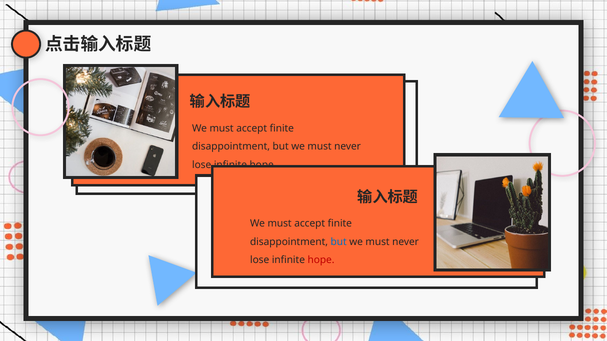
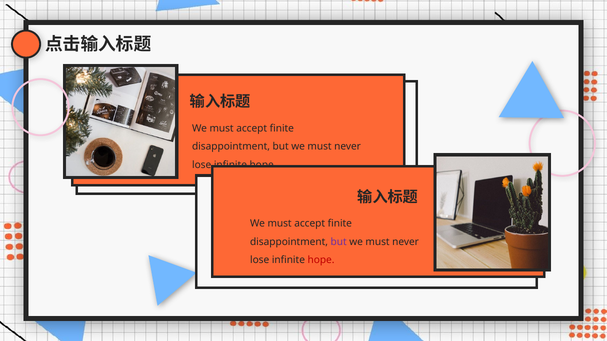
but at (339, 242) colour: blue -> purple
